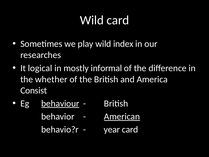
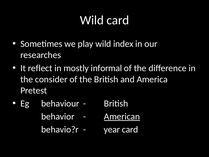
logical: logical -> reflect
whether: whether -> consider
Consist: Consist -> Pretest
behaviour underline: present -> none
